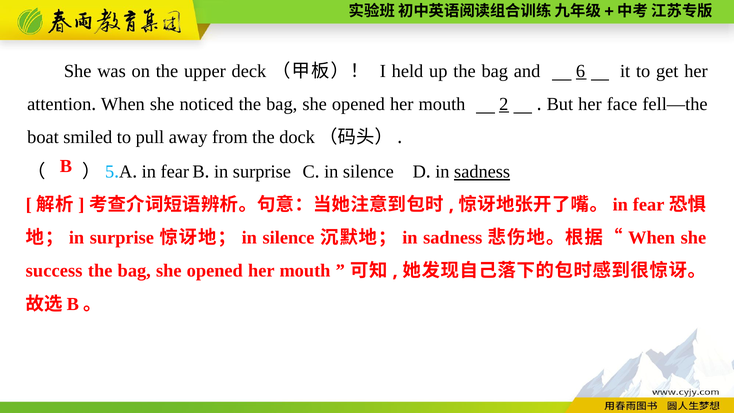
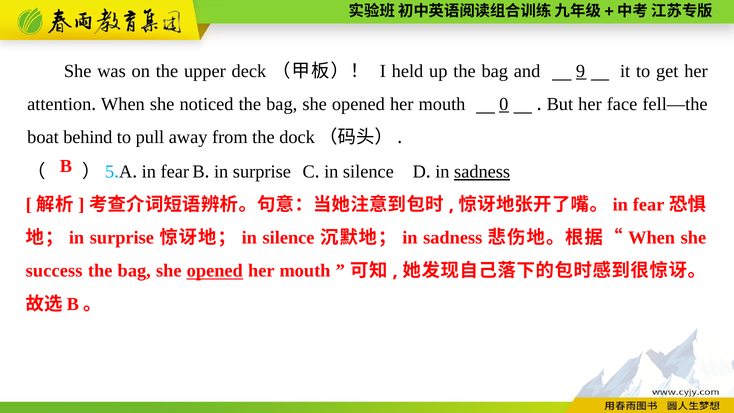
6: 6 -> 9
2: 2 -> 0
smiled: smiled -> behind
opened at (215, 271) underline: none -> present
